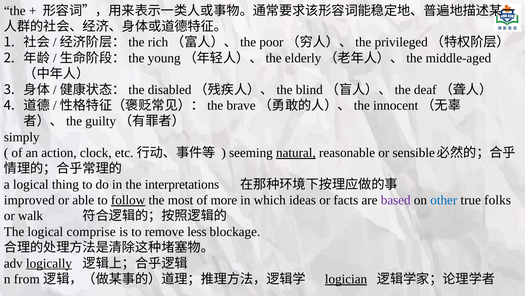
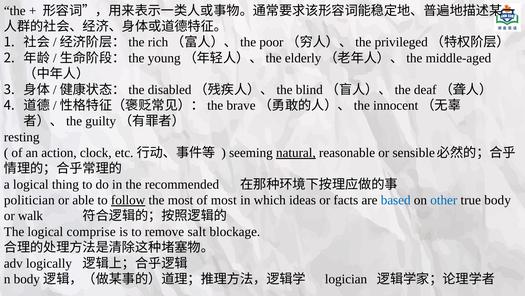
simply: simply -> resting
interpretations: interpretations -> recommended
improved: improved -> politician
of more: more -> most
based colour: purple -> blue
true folks: folks -> body
less: less -> salt
logically underline: present -> none
n from: from -> body
logician underline: present -> none
